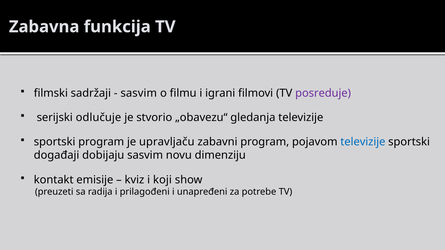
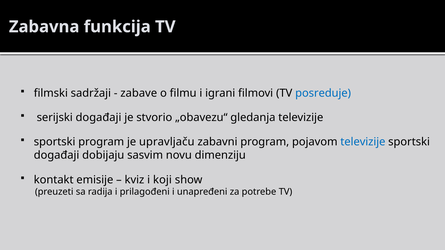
sasvim at (139, 93): sasvim -> zabave
posreduje colour: purple -> blue
serijski odlučuje: odlučuje -> događaji
